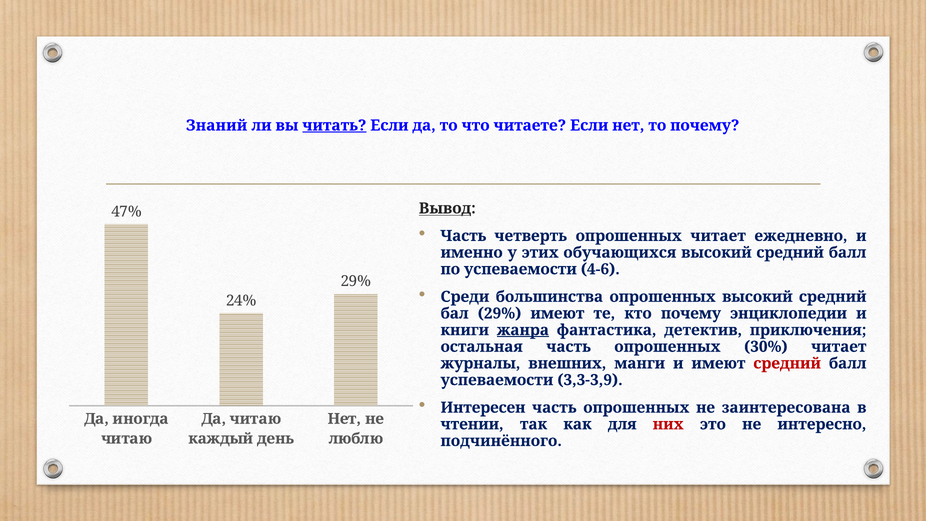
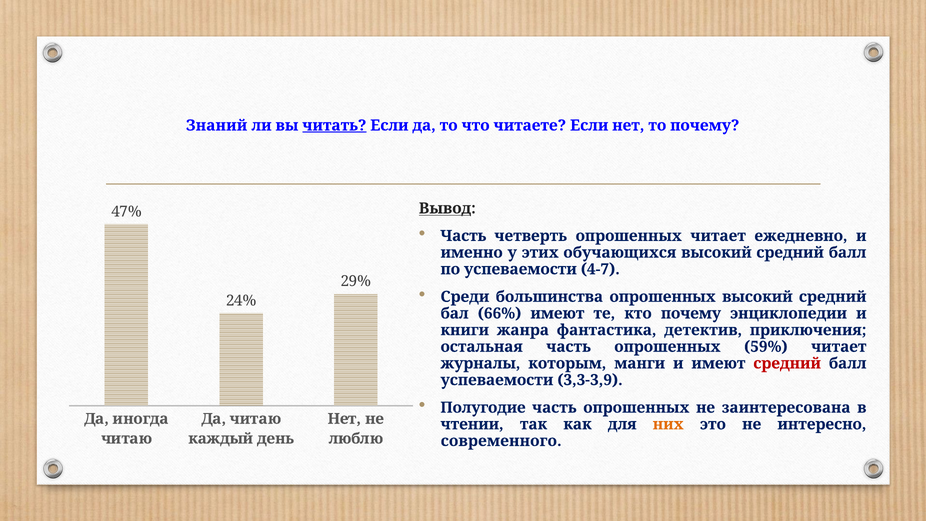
4-6: 4-6 -> 4-7
бал 29%: 29% -> 66%
жанра underline: present -> none
30%: 30% -> 59%
внешних: внешних -> которым
Интересен: Интересен -> Полугодие
них colour: red -> orange
подчинённого: подчинённого -> современного
